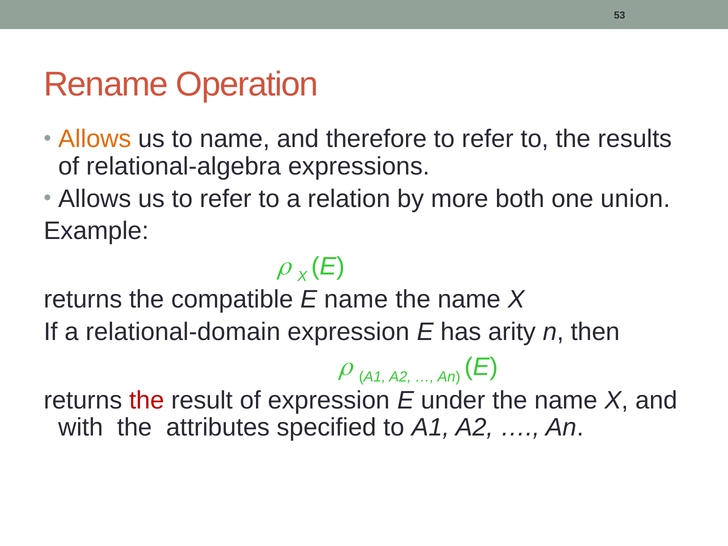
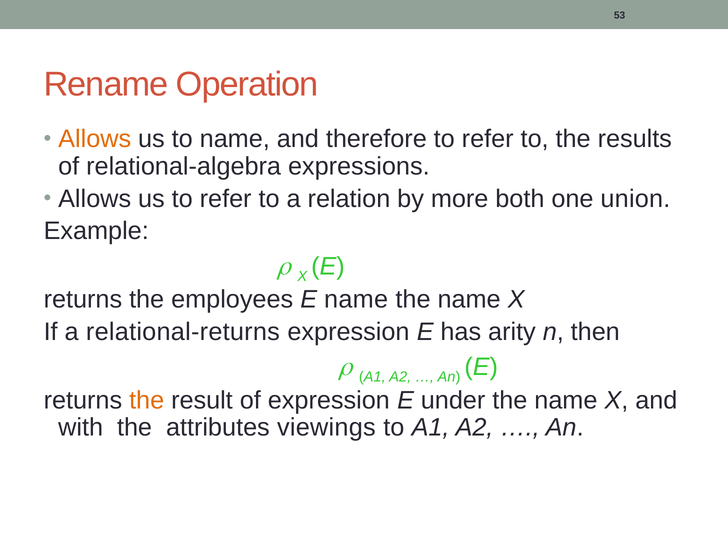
compatible: compatible -> employees
relational-domain: relational-domain -> relational-returns
the at (147, 400) colour: red -> orange
specified: specified -> viewings
